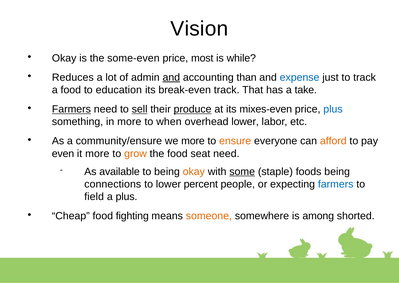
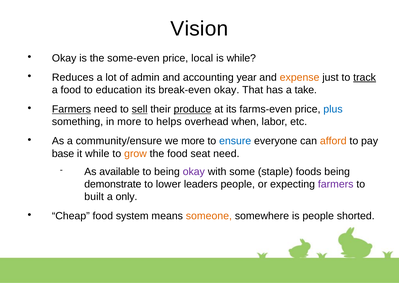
most: most -> local
and at (171, 77) underline: present -> none
than: than -> year
expense colour: blue -> orange
track at (365, 77) underline: none -> present
break-even track: track -> okay
mixes-even: mixes-even -> farms-even
when: when -> helps
overhead lower: lower -> when
ensure colour: orange -> blue
even: even -> base
it more: more -> while
okay at (194, 172) colour: orange -> purple
some underline: present -> none
connections: connections -> demonstrate
percent: percent -> leaders
farmers at (336, 184) colour: blue -> purple
field: field -> built
a plus: plus -> only
fighting: fighting -> system
is among: among -> people
